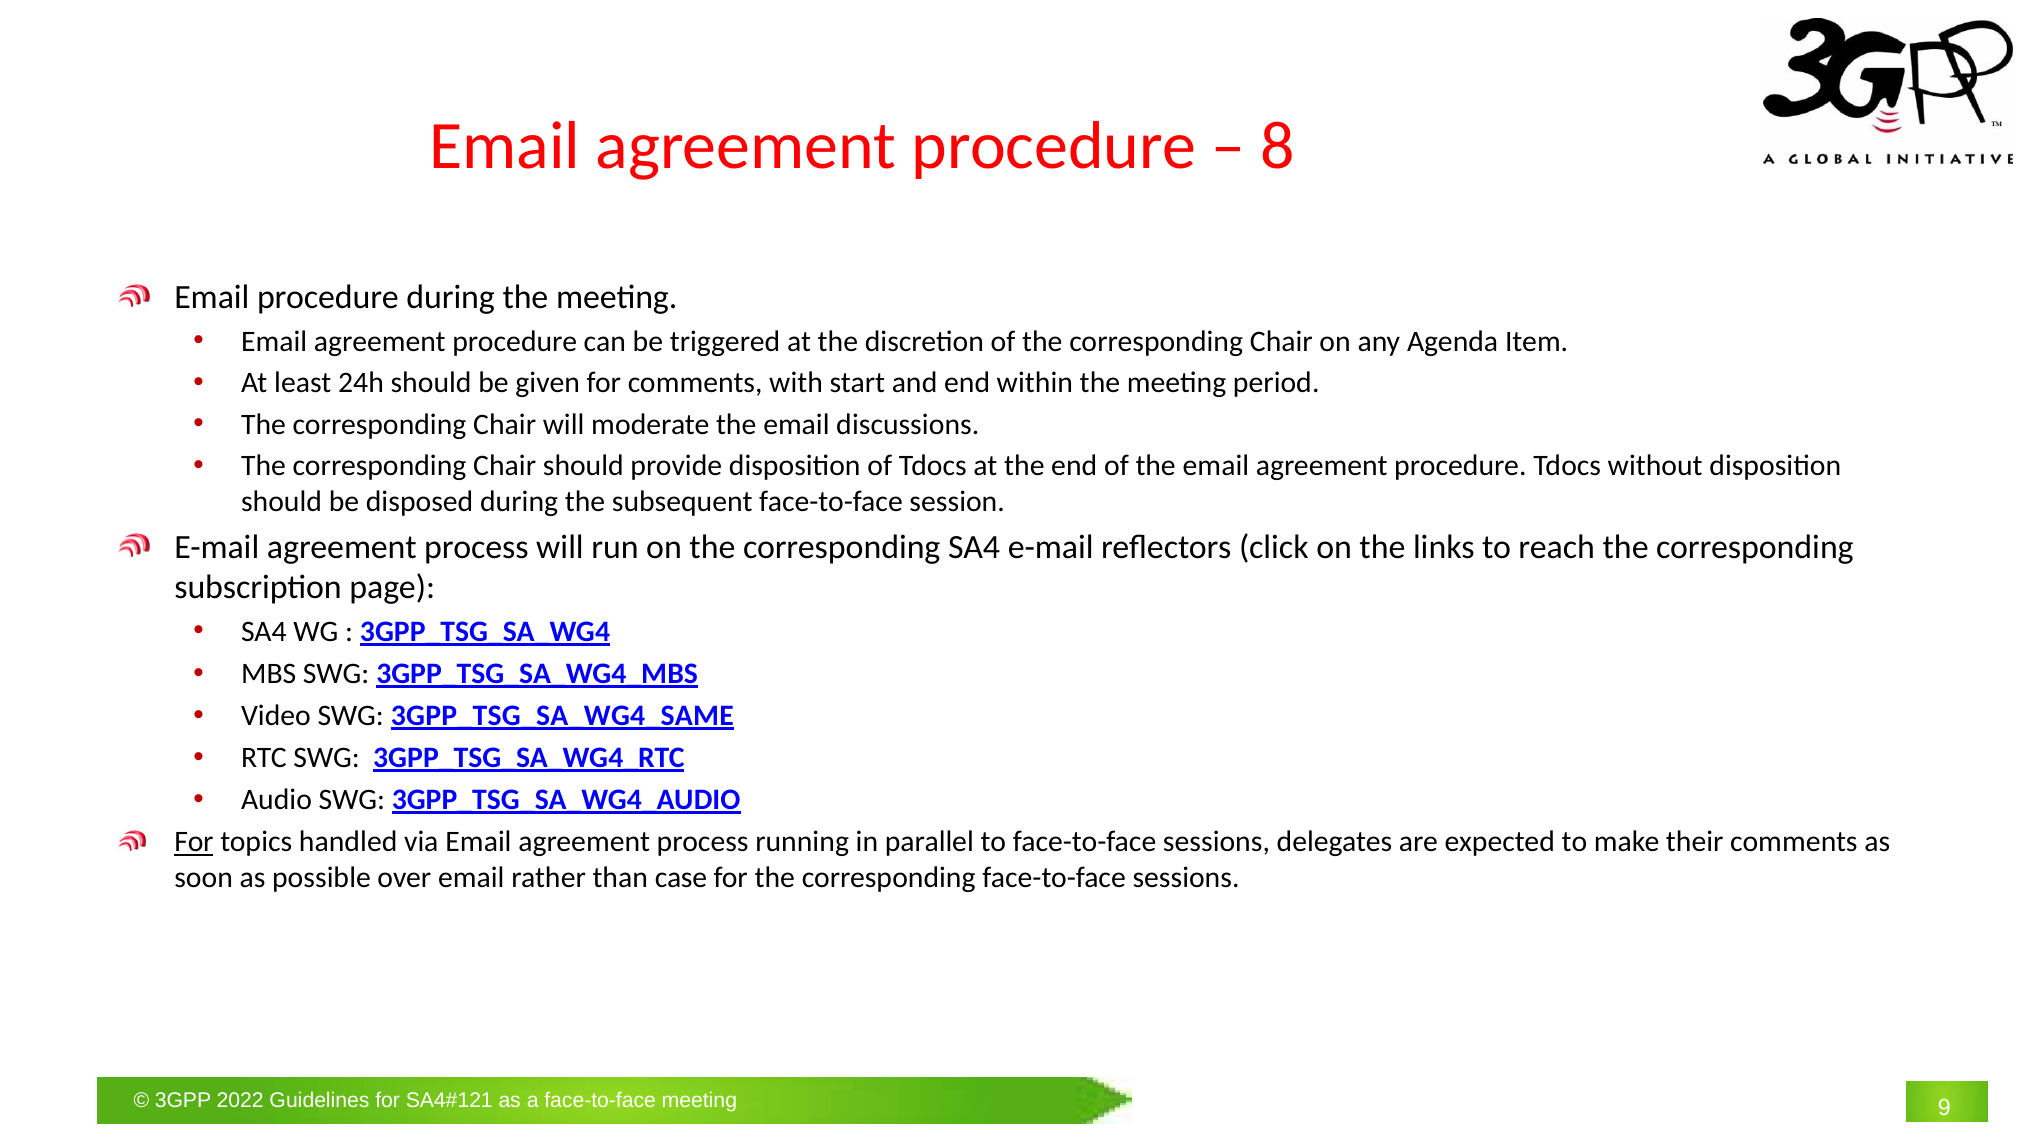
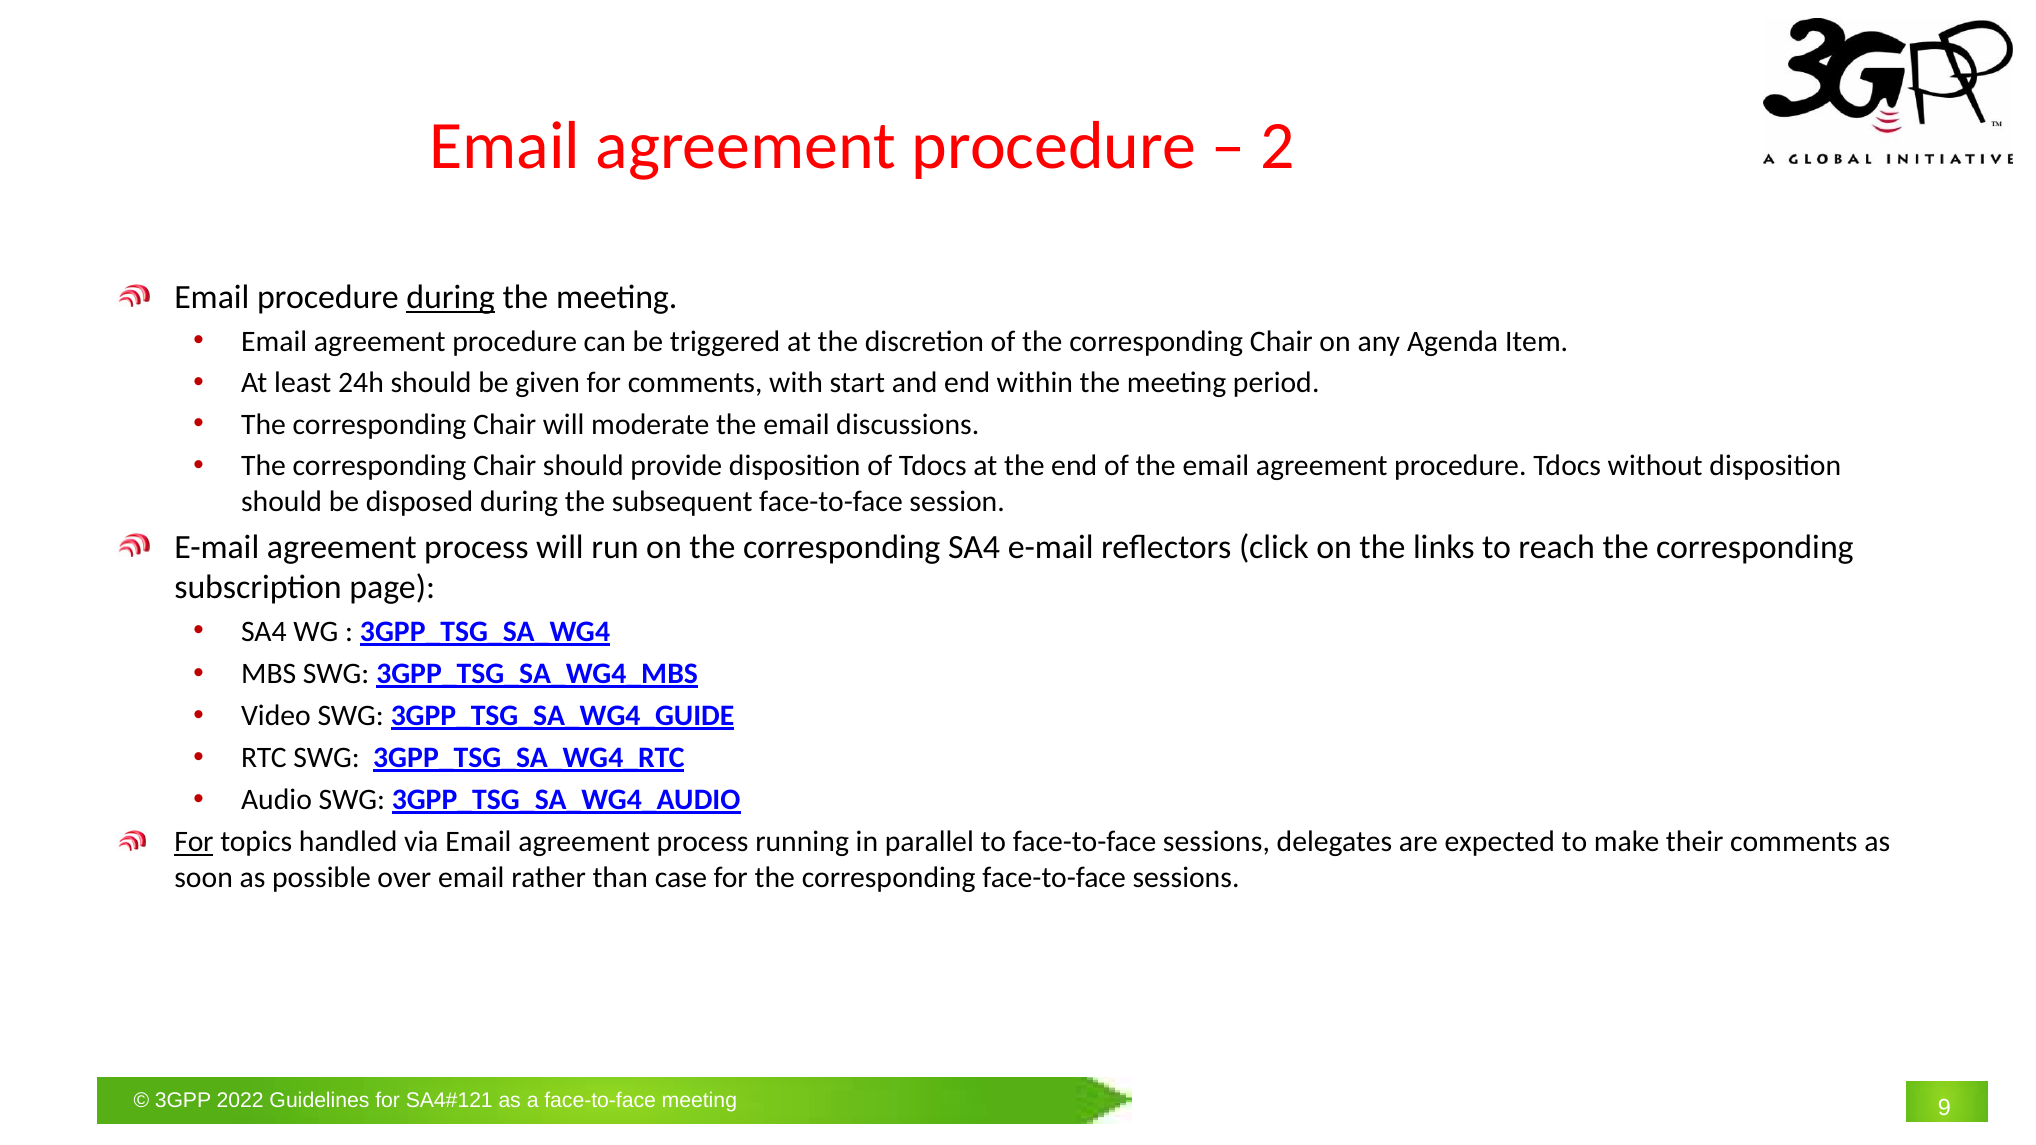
8: 8 -> 2
during at (451, 298) underline: none -> present
3GPP_TSG_SA_WG4_SAME: 3GPP_TSG_SA_WG4_SAME -> 3GPP_TSG_SA_WG4_GUIDE
